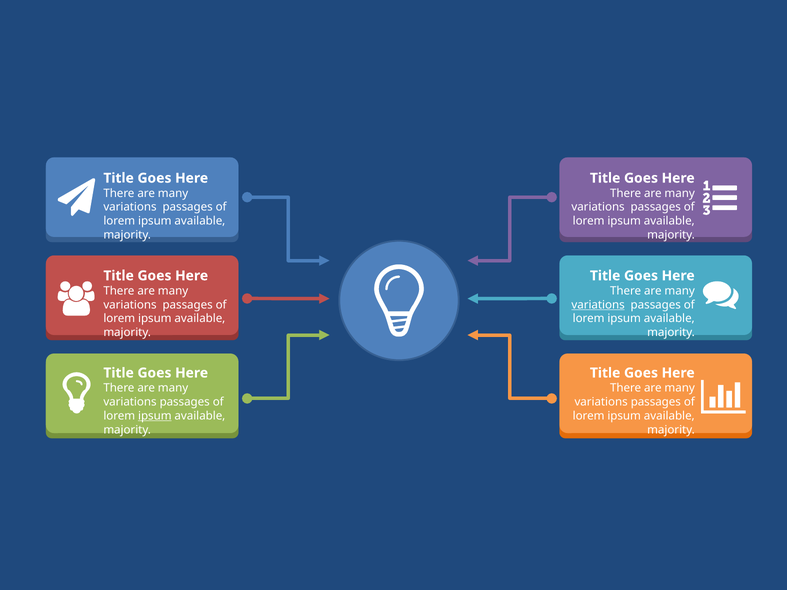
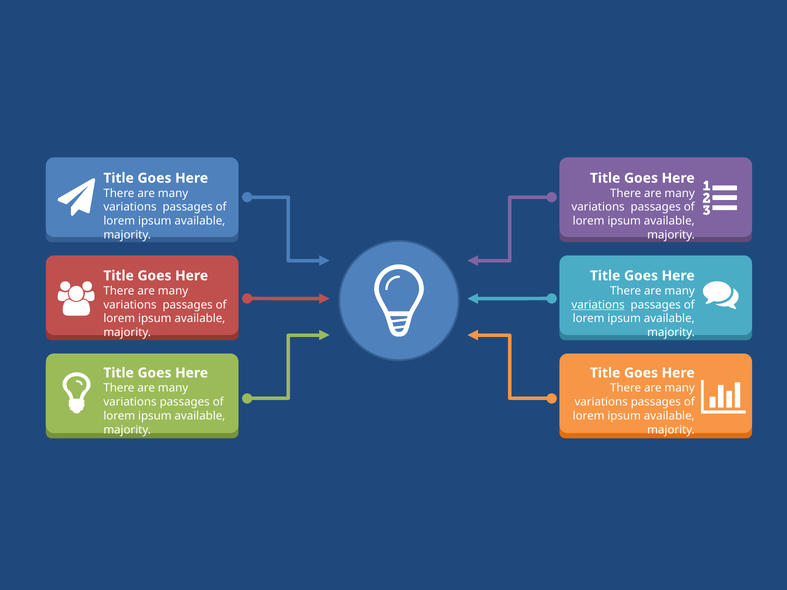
ipsum at (155, 416) underline: present -> none
